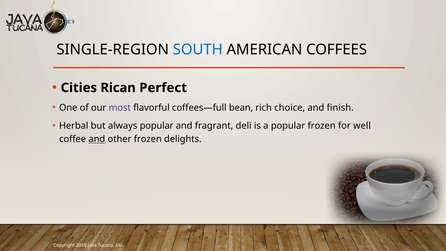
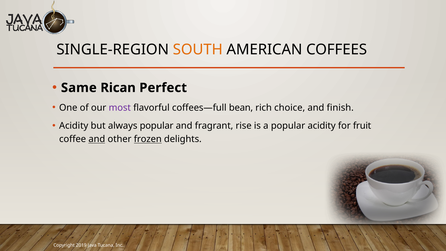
SOUTH colour: blue -> orange
Cities: Cities -> Same
Herbal at (74, 126): Herbal -> Acidity
deli: deli -> rise
popular frozen: frozen -> acidity
well: well -> fruit
frozen at (148, 139) underline: none -> present
